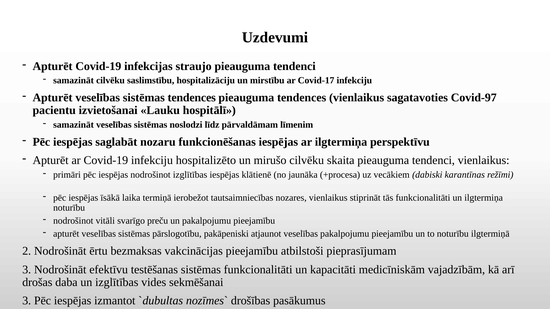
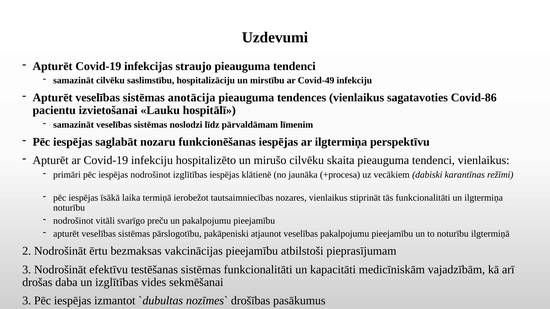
Covid-17: Covid-17 -> Covid-49
sistēmas tendences: tendences -> anotācija
Covid-97: Covid-97 -> Covid-86
